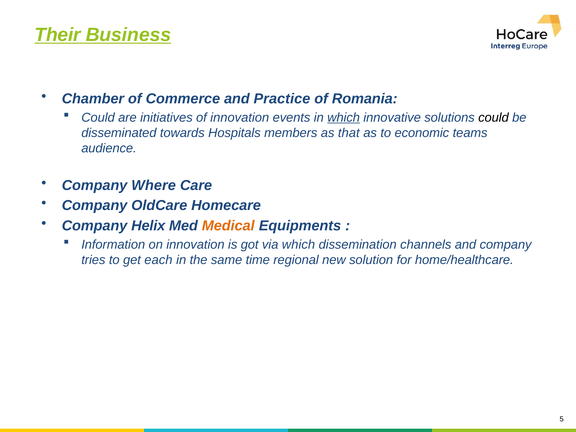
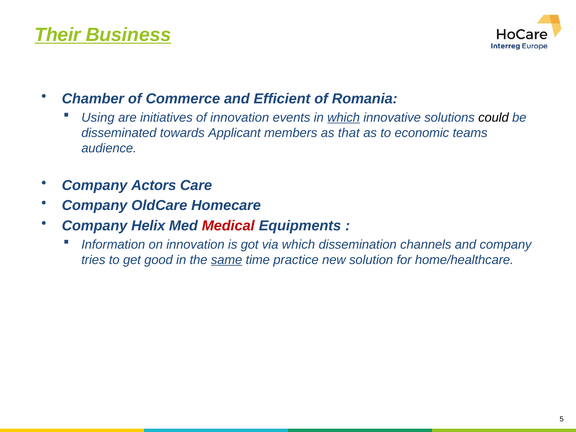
Practice: Practice -> Efficient
Could at (98, 117): Could -> Using
Hospitals: Hospitals -> Applicant
Where: Where -> Actors
Medical colour: orange -> red
each: each -> good
same underline: none -> present
regional: regional -> practice
